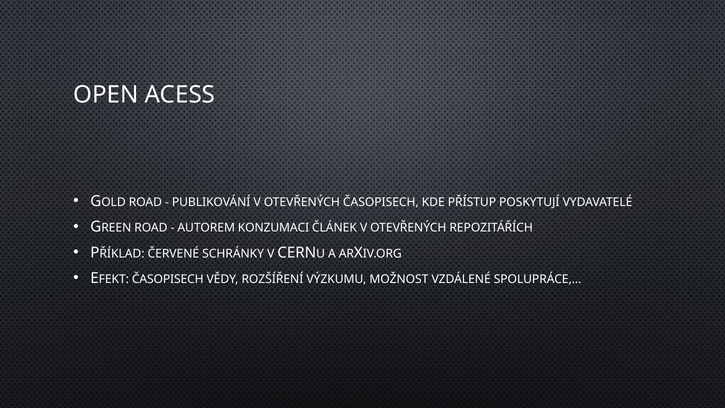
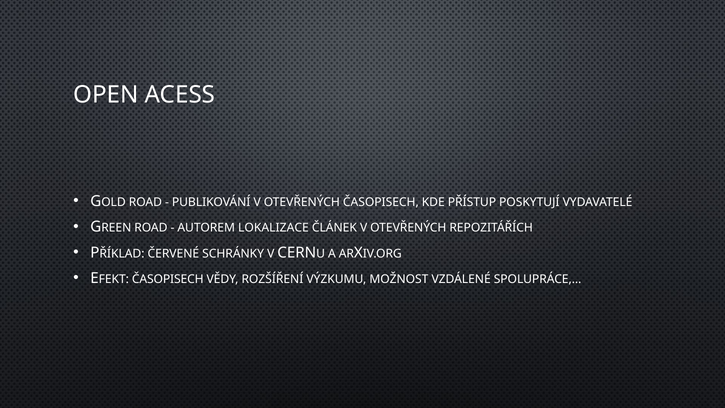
KONZUMACI: KONZUMACI -> LOKALIZACE
